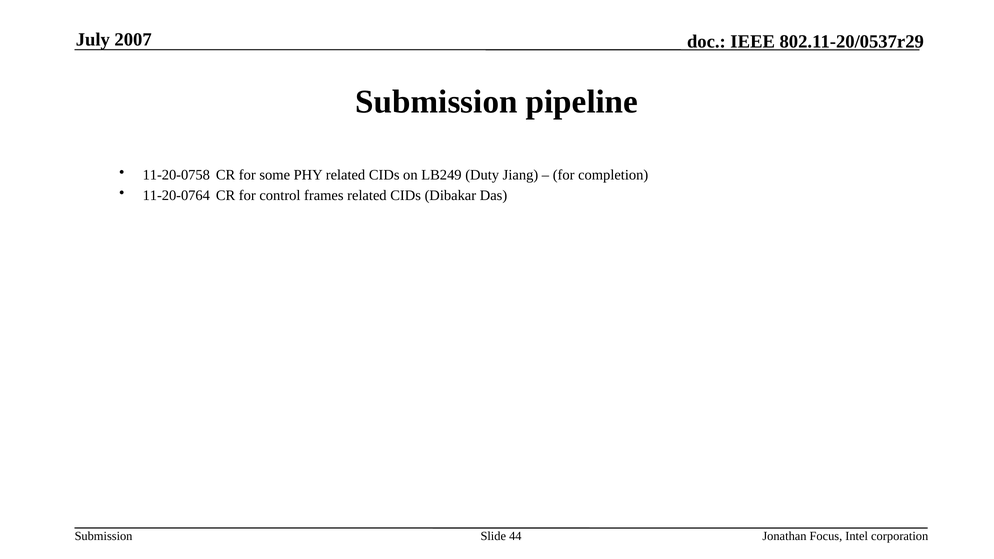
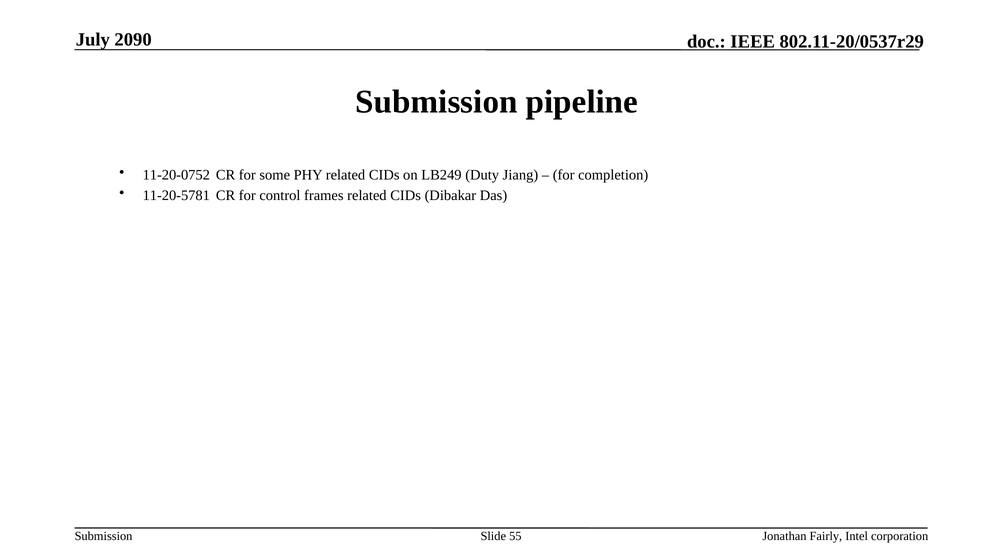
2007: 2007 -> 2090
11-20-0758: 11-20-0758 -> 11-20-0752
11-20-0764: 11-20-0764 -> 11-20-5781
44: 44 -> 55
Focus: Focus -> Fairly
